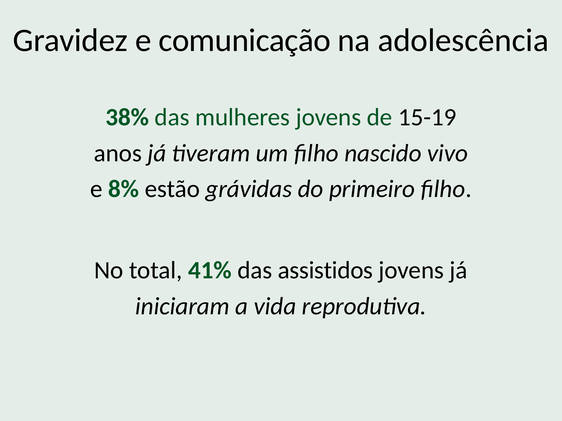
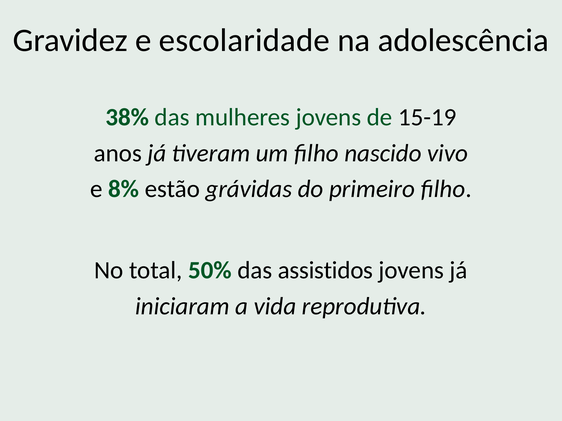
comunicação: comunicação -> escolaridade
41%: 41% -> 50%
